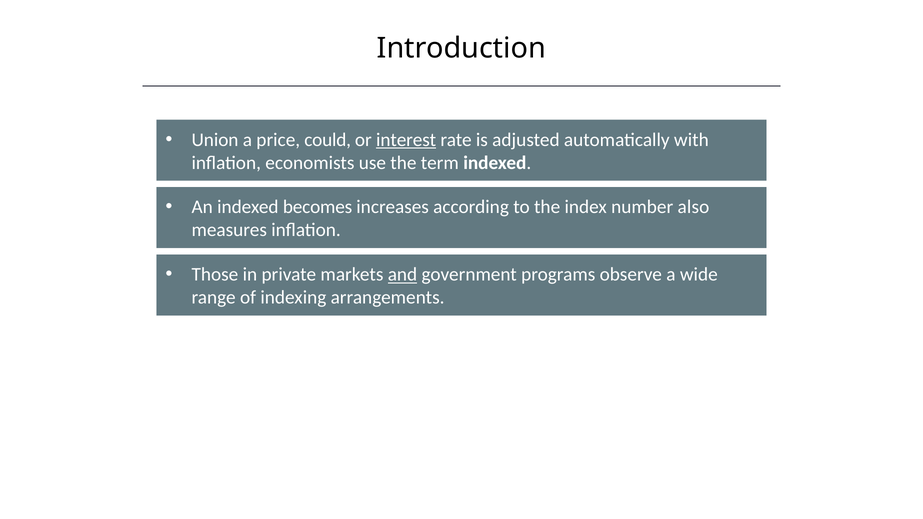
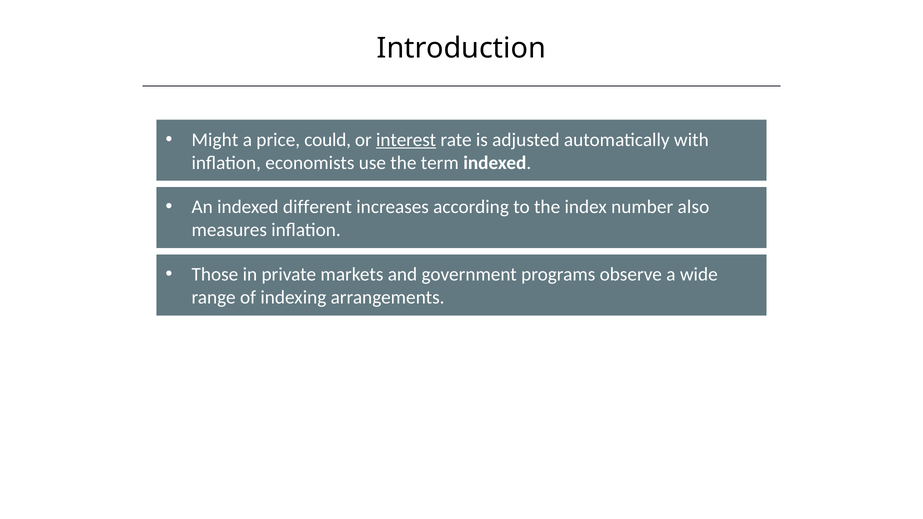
Union: Union -> Might
becomes: becomes -> different
and underline: present -> none
